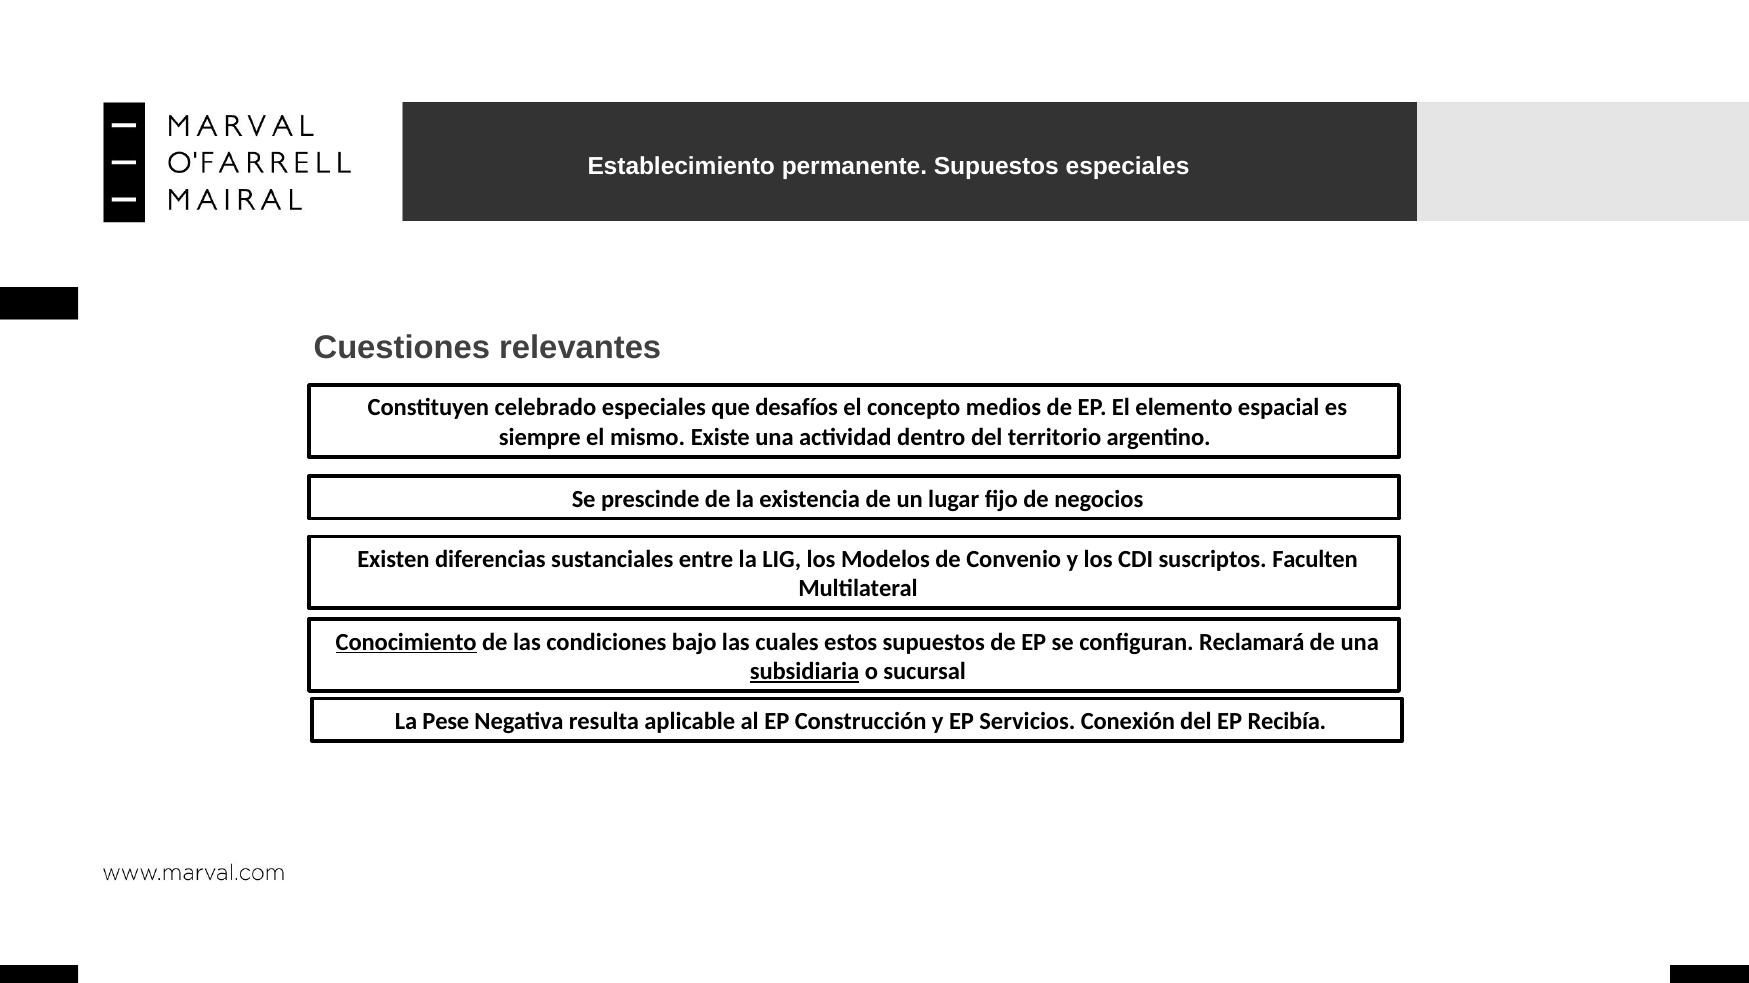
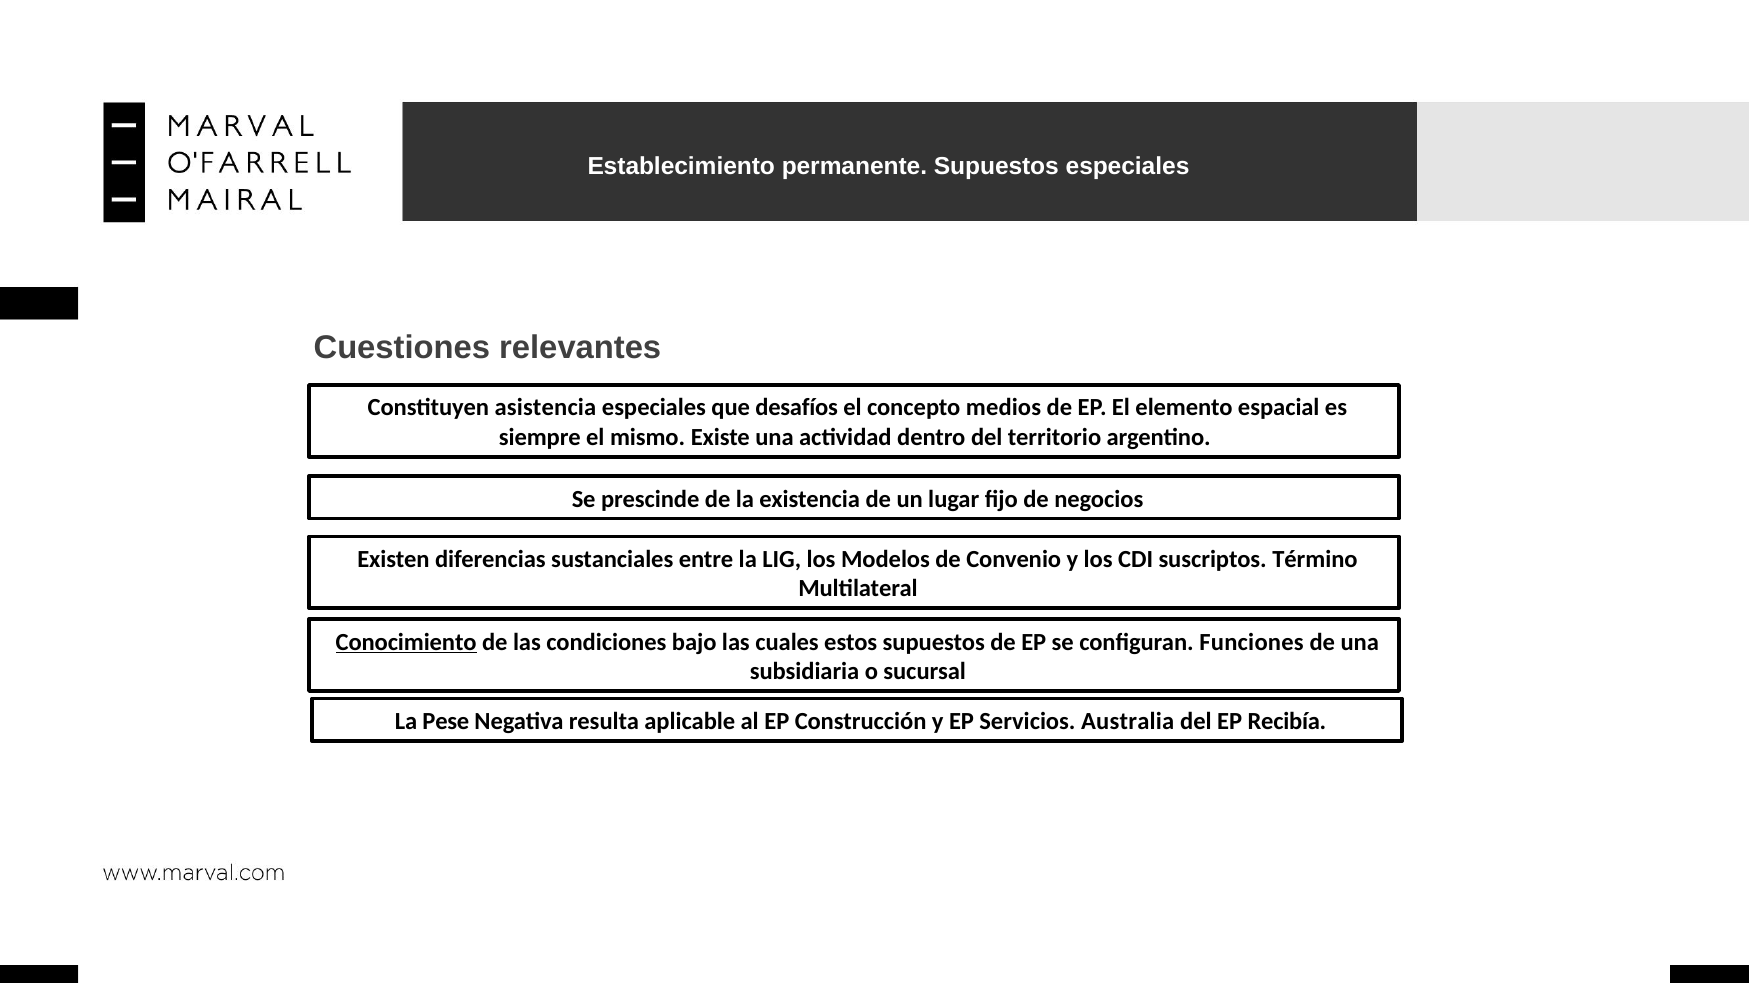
celebrado: celebrado -> asistencia
Faculten: Faculten -> Término
Reclamará: Reclamará -> Funciones
subsidiaria underline: present -> none
Conexión: Conexión -> Australia
